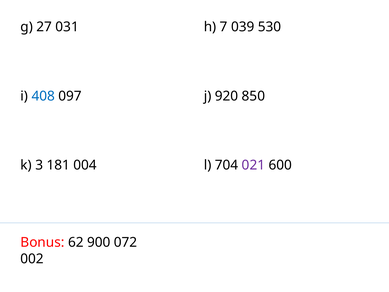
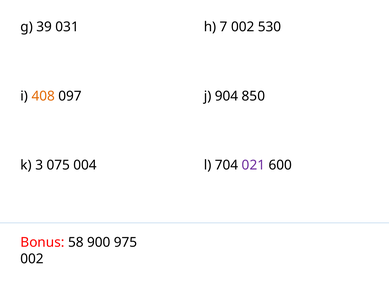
27: 27 -> 39
7 039: 039 -> 002
408 colour: blue -> orange
920: 920 -> 904
181: 181 -> 075
62: 62 -> 58
072: 072 -> 975
